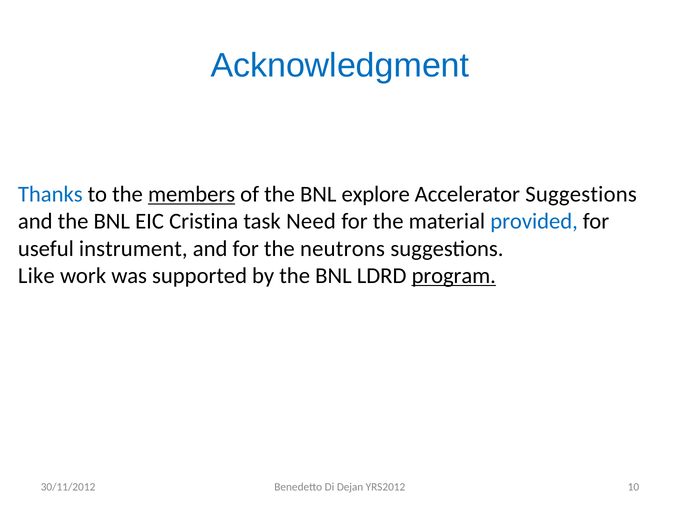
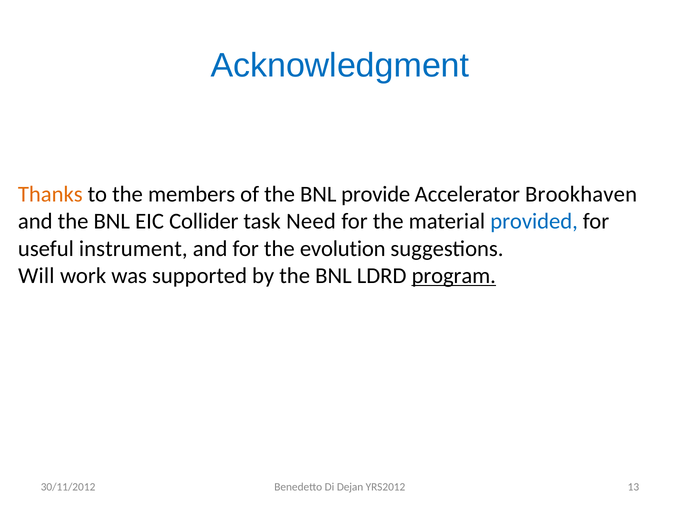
Thanks colour: blue -> orange
members underline: present -> none
explore: explore -> provide
Accelerator Suggestions: Suggestions -> Brookhaven
Cristina: Cristina -> Collider
neutrons: neutrons -> evolution
Like: Like -> Will
10: 10 -> 13
